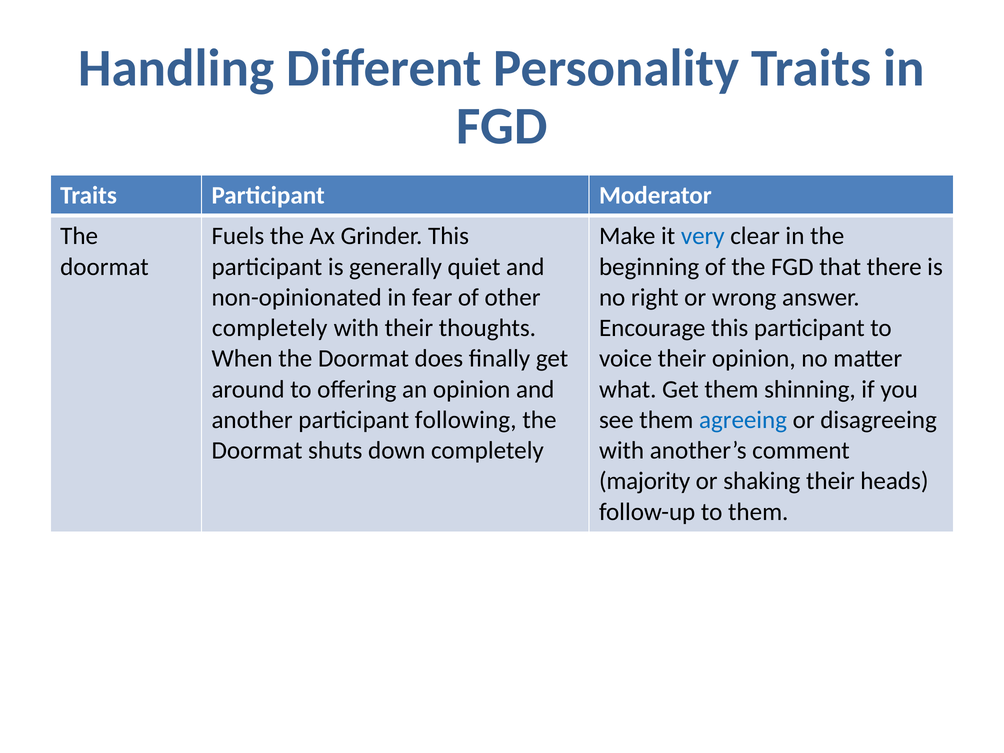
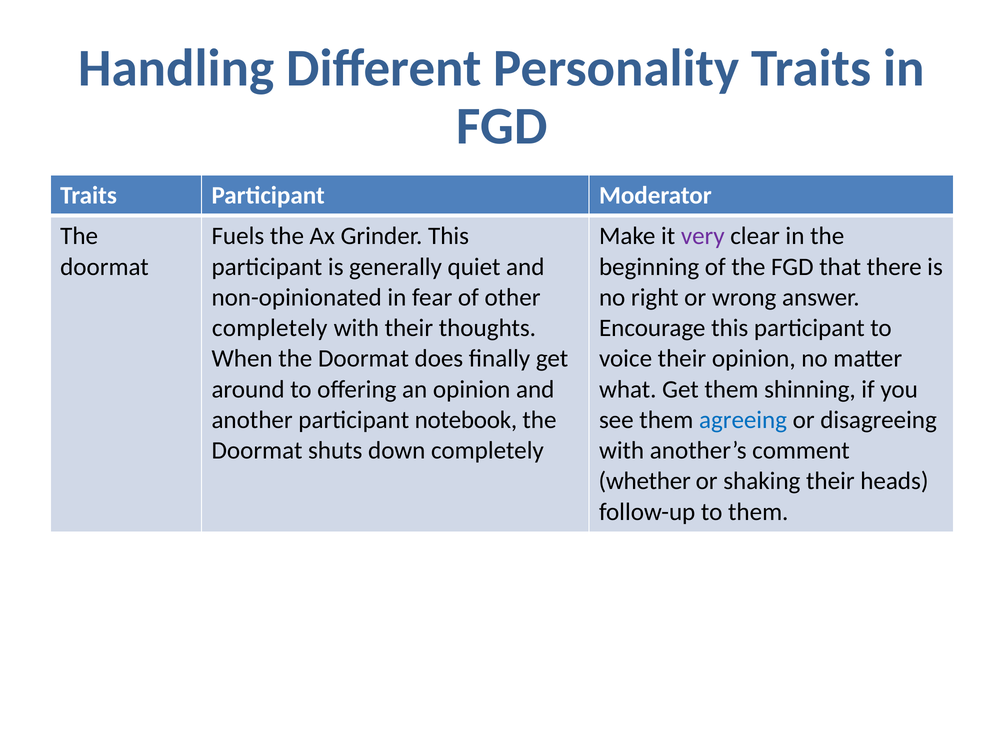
very colour: blue -> purple
following: following -> notebook
majority: majority -> whether
